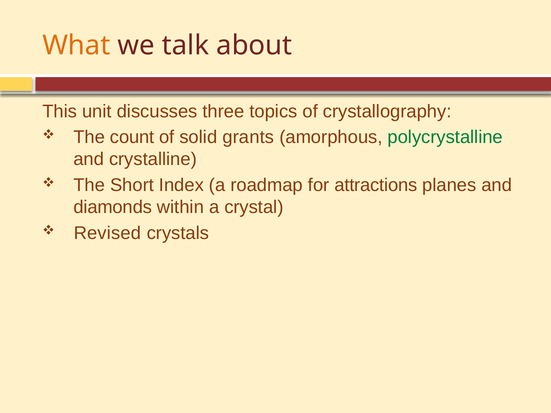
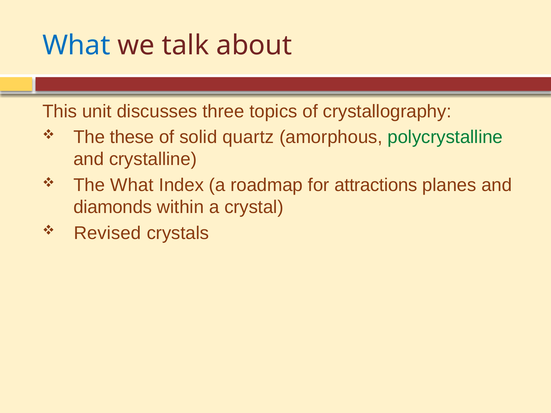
What at (76, 46) colour: orange -> blue
count: count -> these
grants: grants -> quartz
The Short: Short -> What
